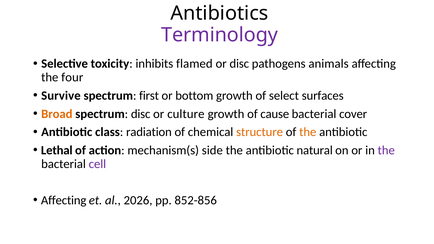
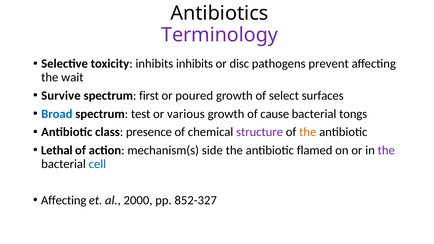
inhibits flamed: flamed -> inhibits
animals: animals -> prevent
four: four -> wait
bottom: bottom -> poured
Broad colour: orange -> blue
spectrum disc: disc -> test
culture: culture -> various
cover: cover -> tongs
radiation: radiation -> presence
structure colour: orange -> purple
natural: natural -> flamed
cell colour: purple -> blue
2026: 2026 -> 2000
852-856: 852-856 -> 852-327
